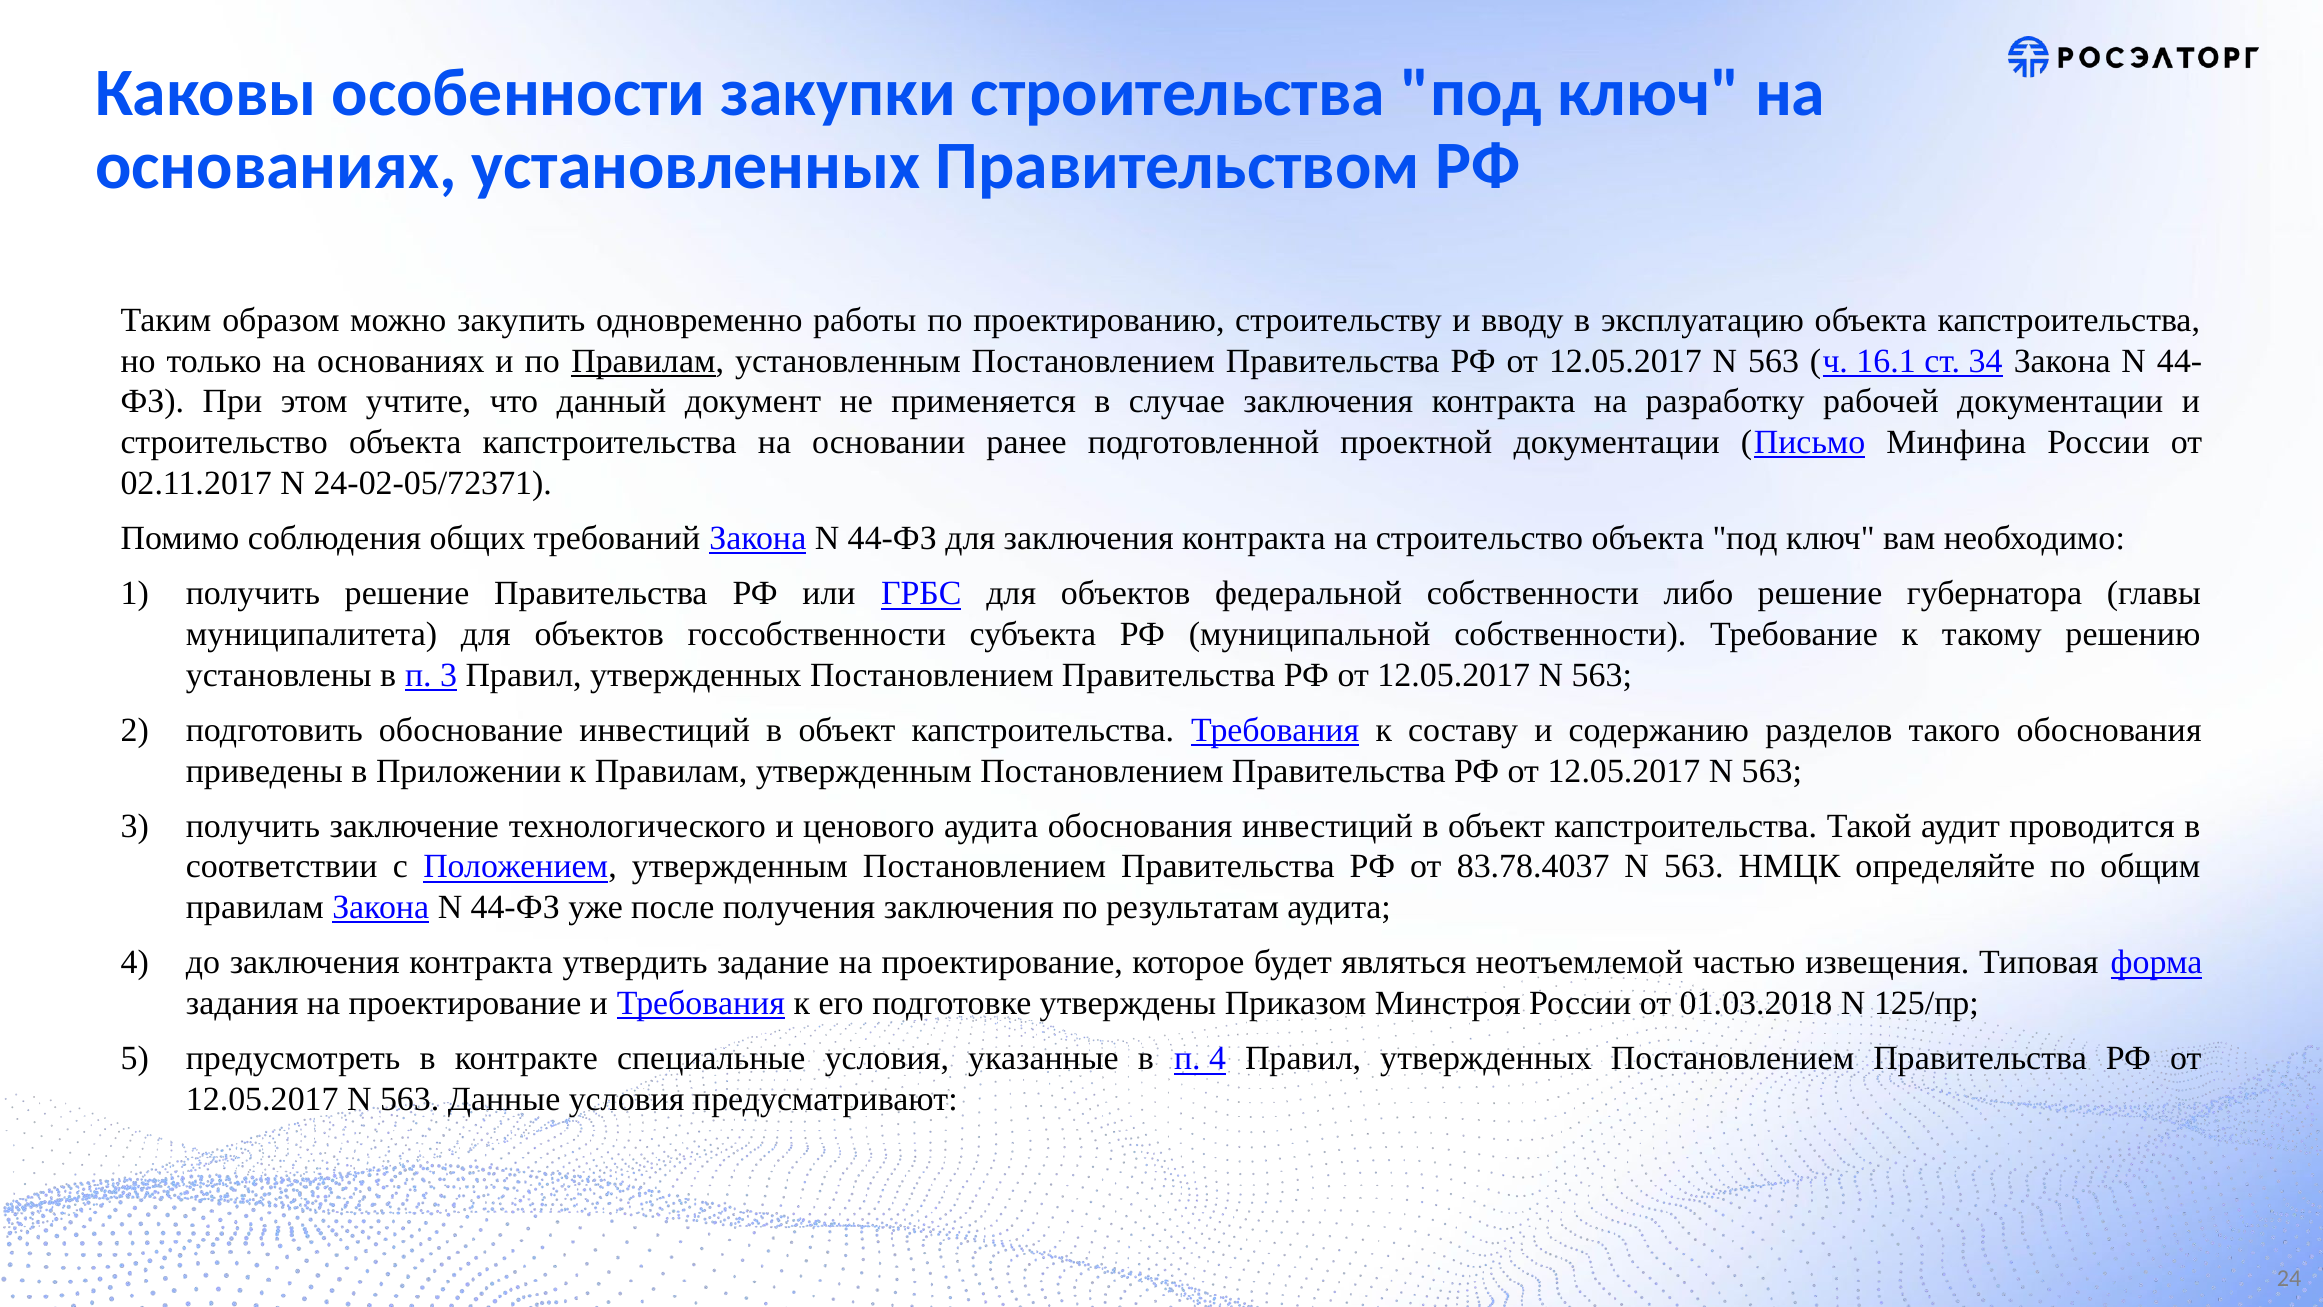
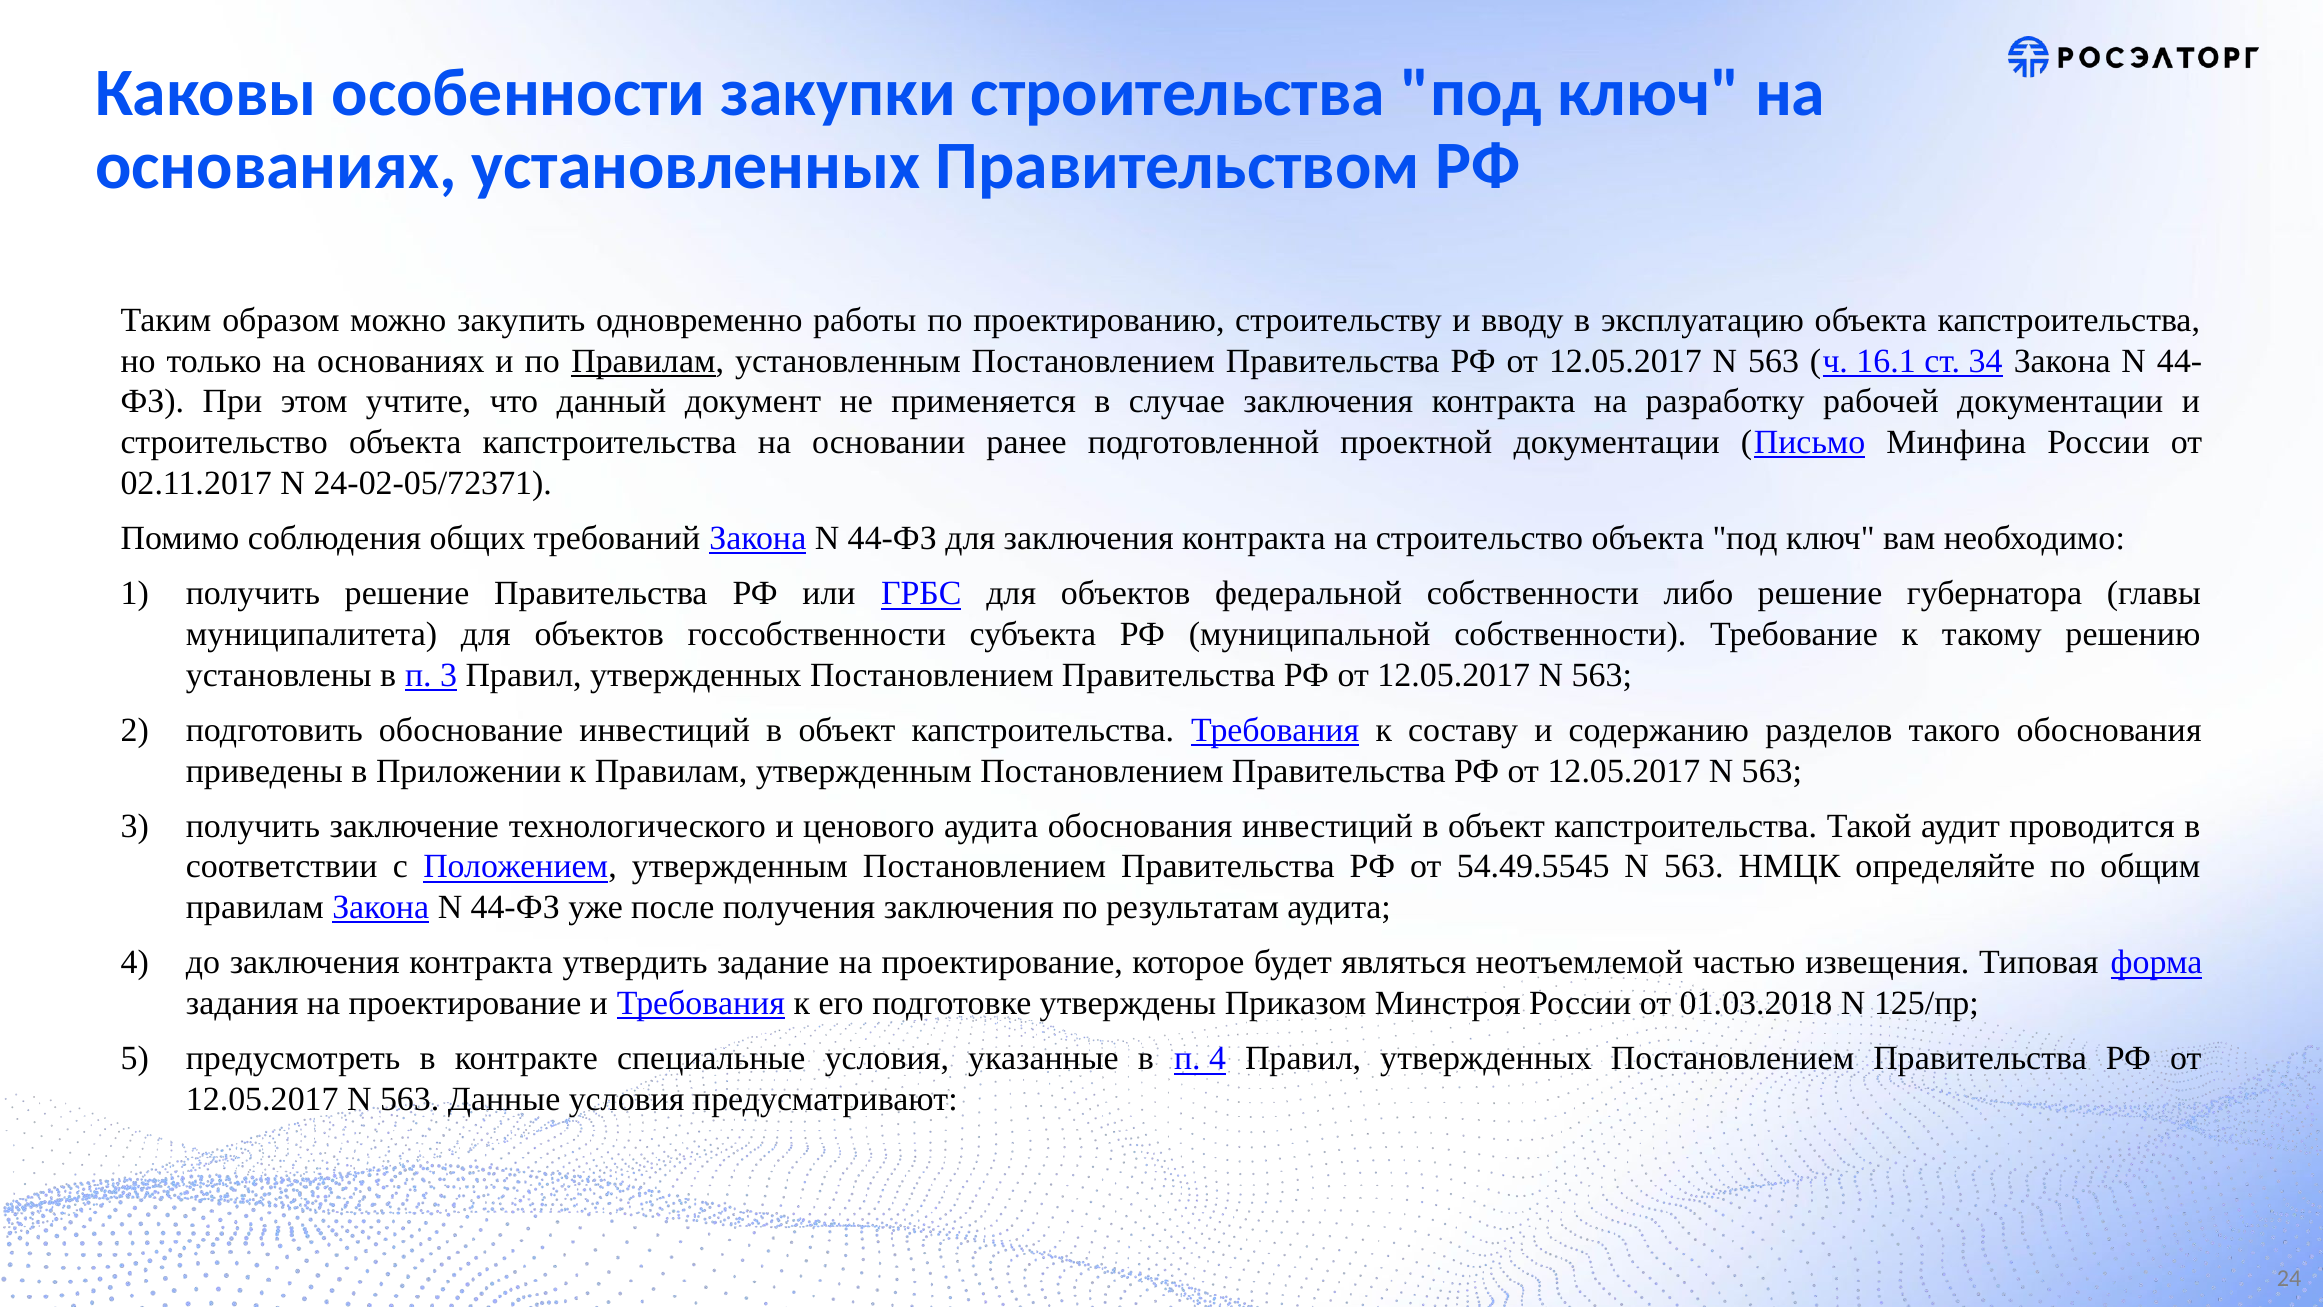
83.78.4037: 83.78.4037 -> 54.49.5545
